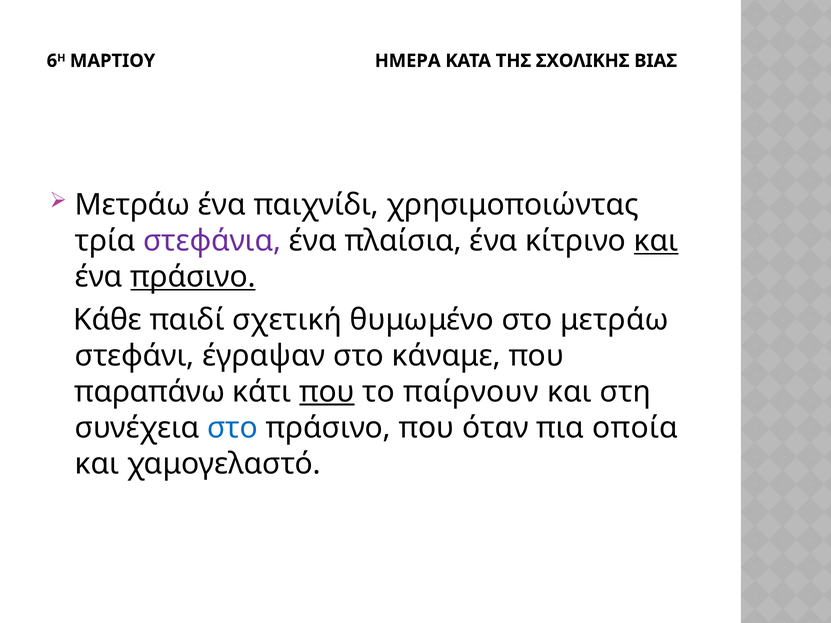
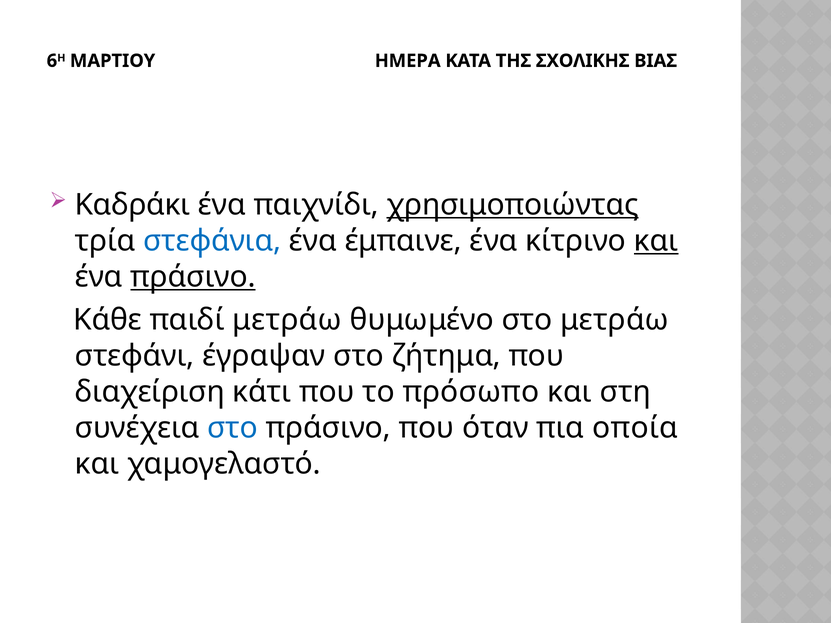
Μετράω at (132, 205): Μετράω -> Καδράκι
χρησιμοποιώντας underline: none -> present
στεφάνια colour: purple -> blue
πλαίσια: πλαίσια -> έμπαινε
παιδί σχετική: σχετική -> μετράω
κάναμε: κάναμε -> ζήτημα
παραπάνω: παραπάνω -> διαχείριση
που at (327, 392) underline: present -> none
παίρνουν: παίρνουν -> πρόσωπο
